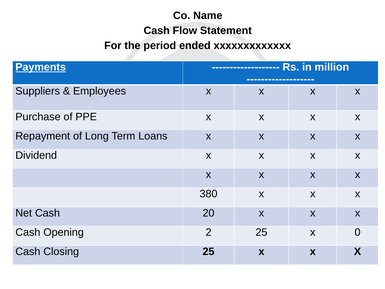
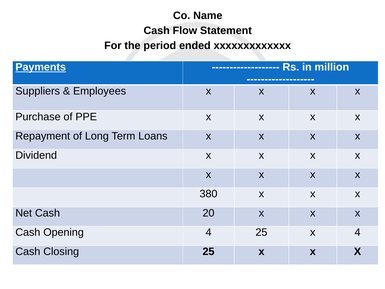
Opening 2: 2 -> 4
x 0: 0 -> 4
